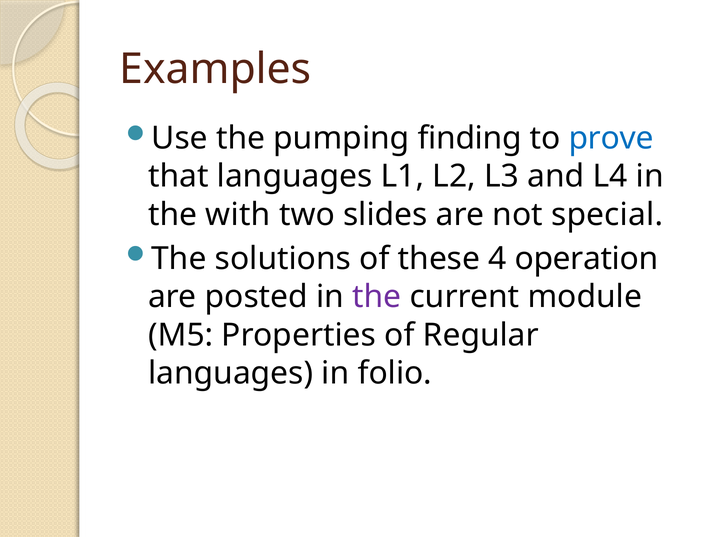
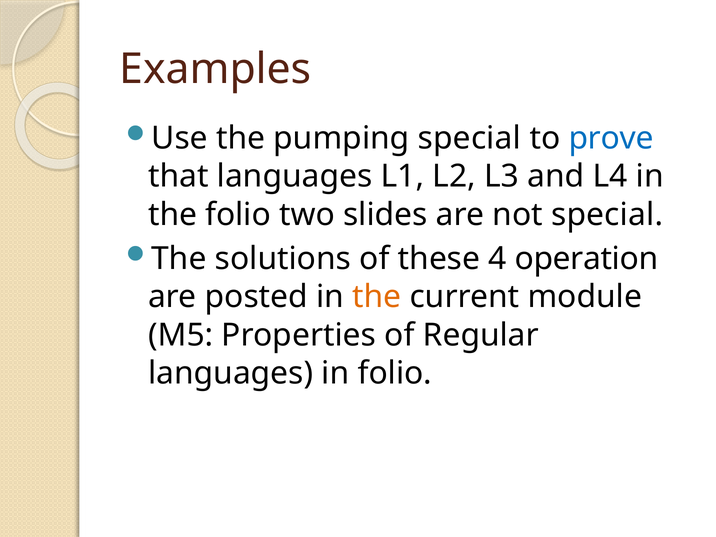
pumping finding: finding -> special
the with: with -> folio
the at (377, 297) colour: purple -> orange
